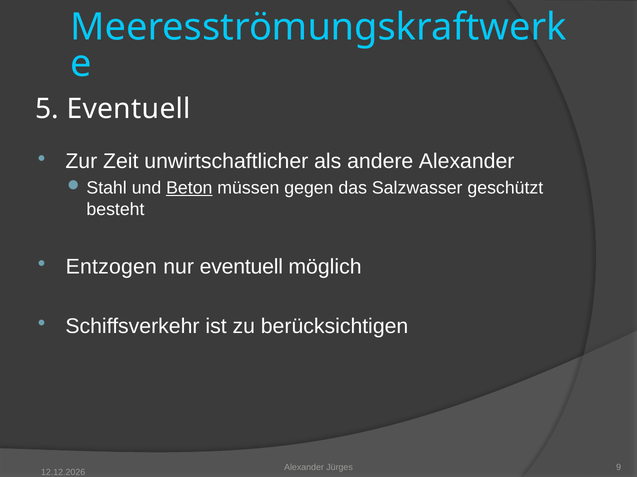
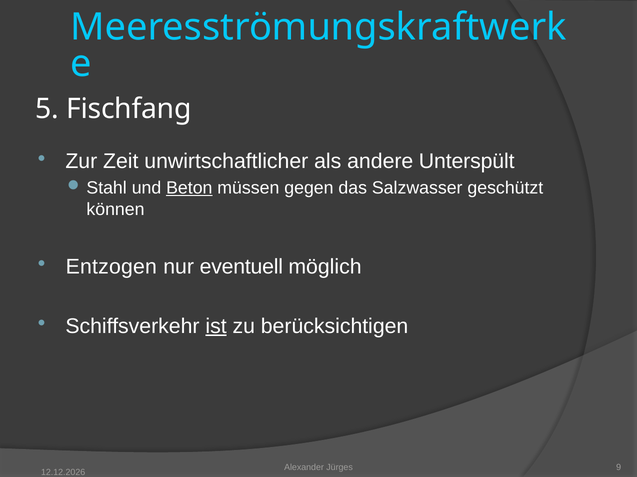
5 Eventuell: Eventuell -> Fischfang
andere Alexander: Alexander -> Unterspült
besteht: besteht -> können
ist underline: none -> present
